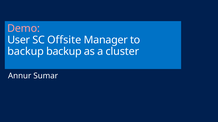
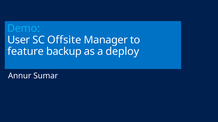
Demo colour: pink -> light blue
backup at (26, 52): backup -> feature
cluster: cluster -> deploy
